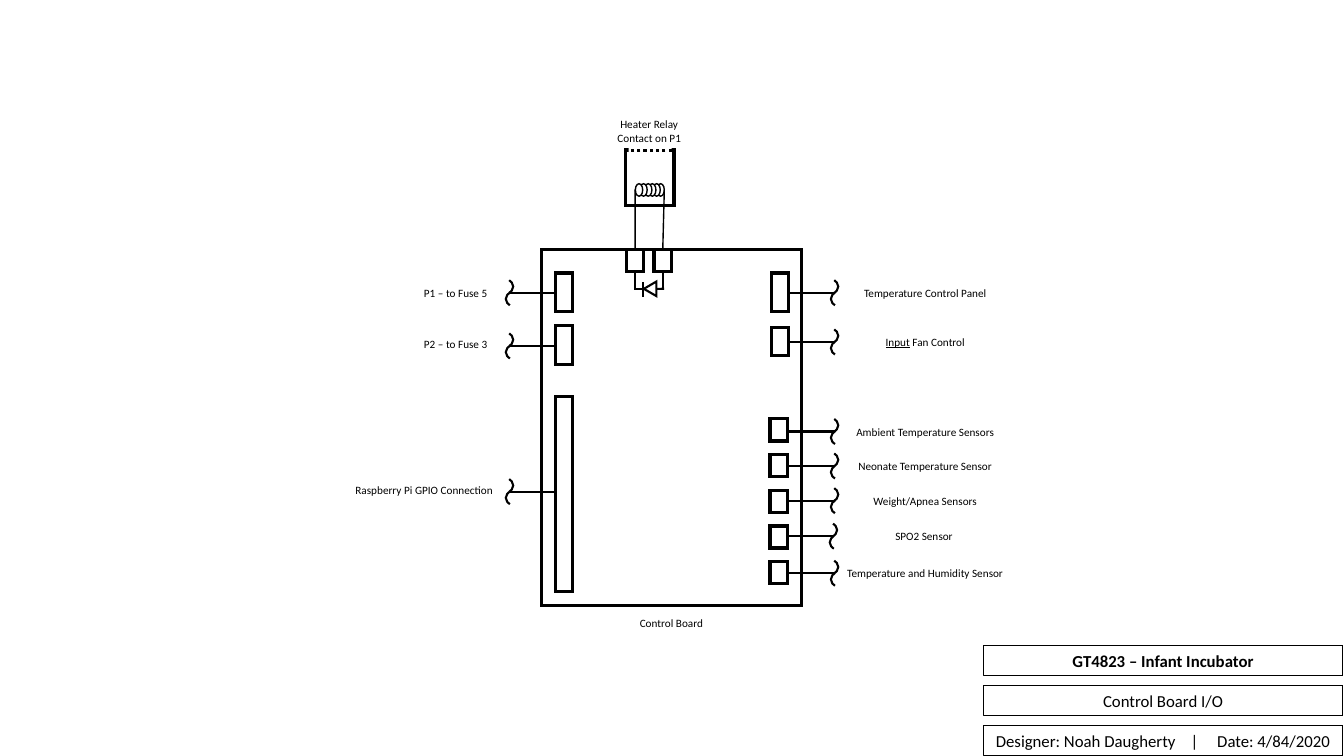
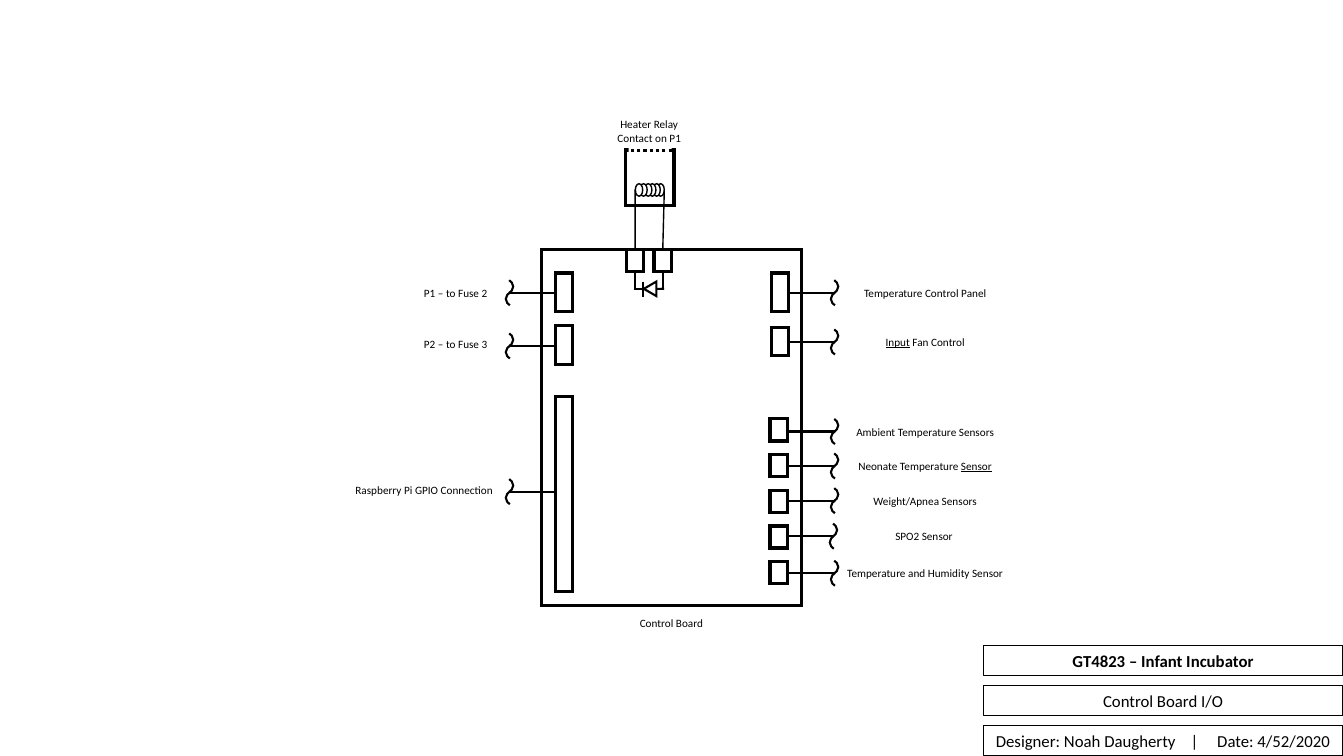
5: 5 -> 2
Sensor at (976, 467) underline: none -> present
4/84/2020: 4/84/2020 -> 4/52/2020
